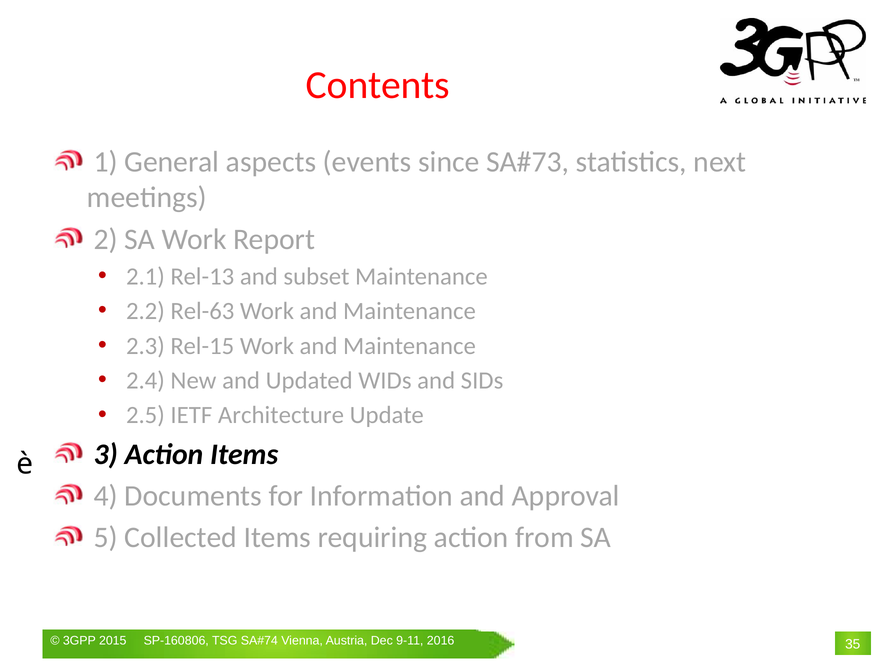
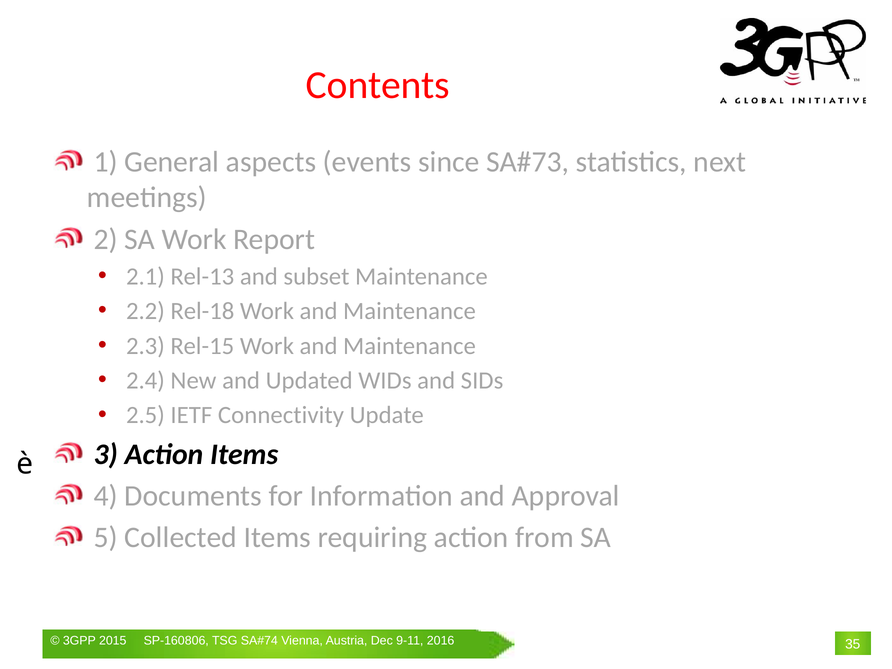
Rel-63: Rel-63 -> Rel-18
Architecture: Architecture -> Connectivity
